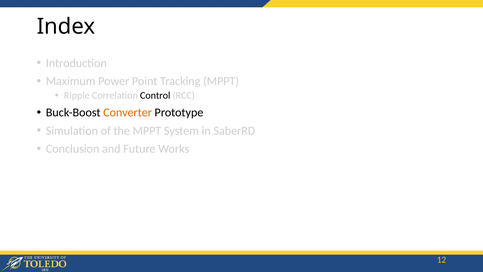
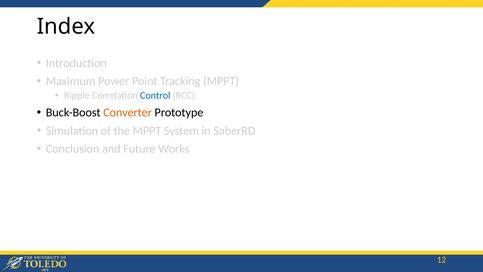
Control colour: black -> blue
